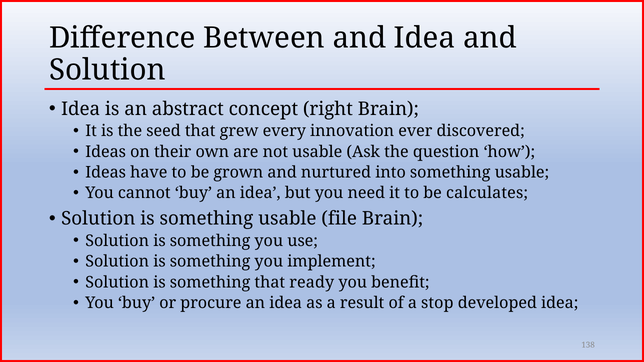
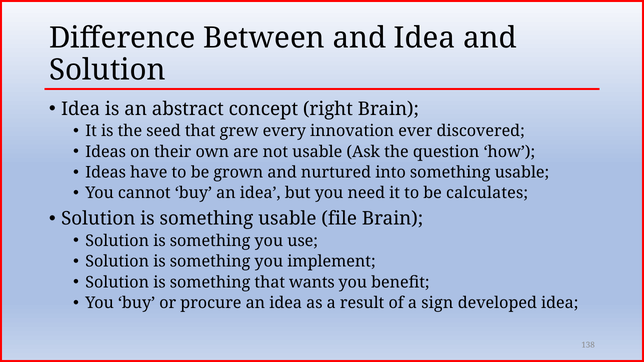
ready: ready -> wants
stop: stop -> sign
